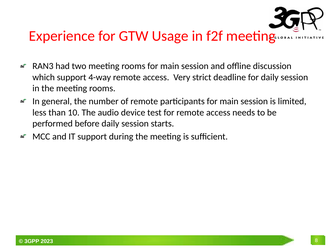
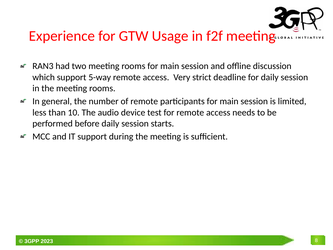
4-way: 4-way -> 5-way
